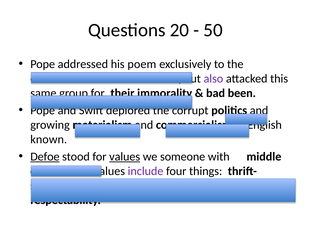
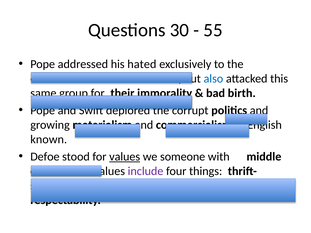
20: 20 -> 30
50: 50 -> 55
poem: poem -> hated
also colour: purple -> blue
been: been -> birth
Defoe underline: present -> none
